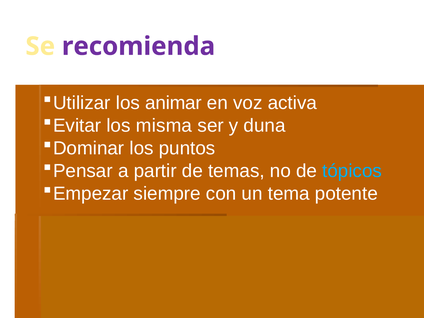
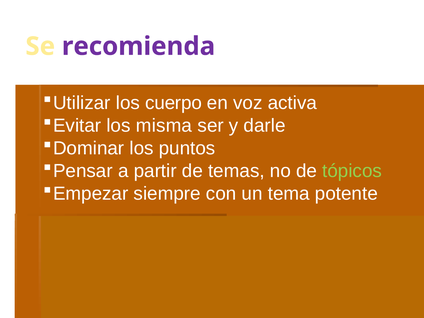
animar: animar -> cuerpo
duna: duna -> darle
tópicos colour: light blue -> light green
